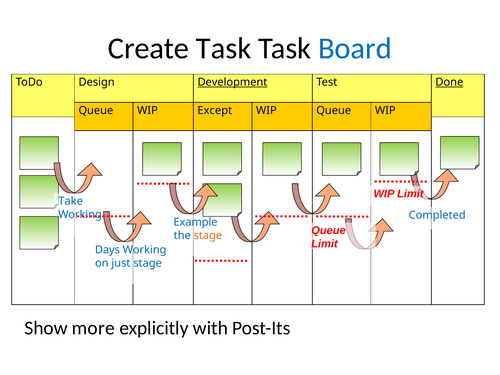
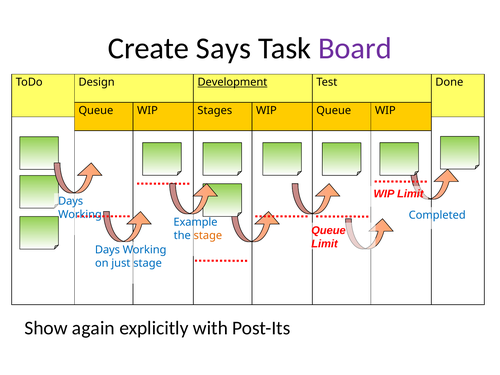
Create Task: Task -> Says
Board colour: blue -> purple
Done underline: present -> none
Except: Except -> Stages
Take at (71, 201): Take -> Days
more: more -> again
